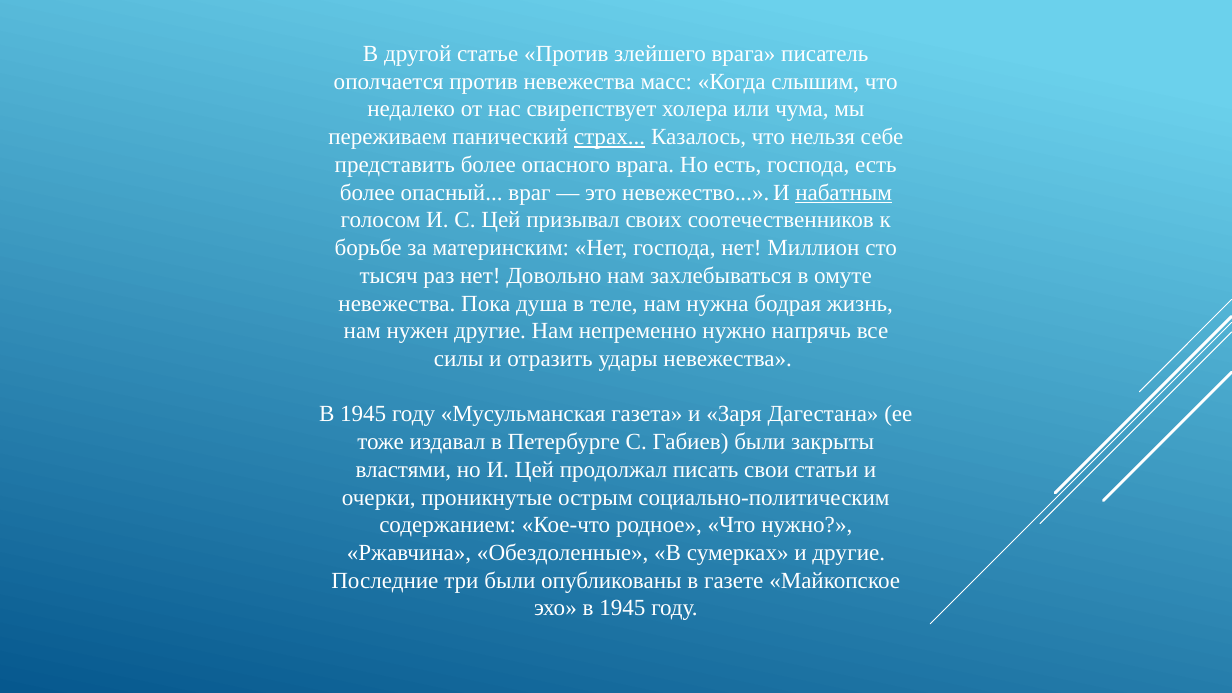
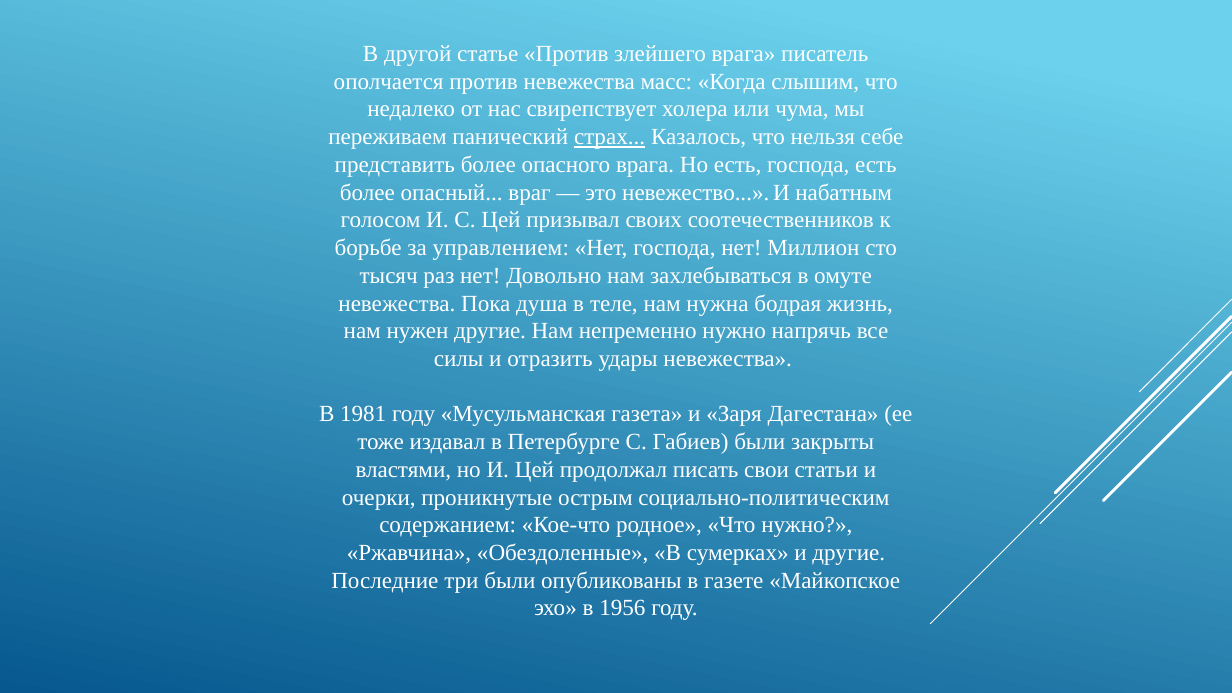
набатным underline: present -> none
материнским: материнским -> управлением
1945 at (363, 414): 1945 -> 1981
эхо в 1945: 1945 -> 1956
